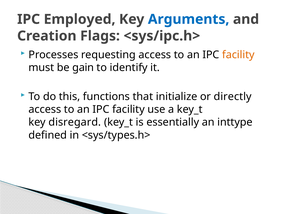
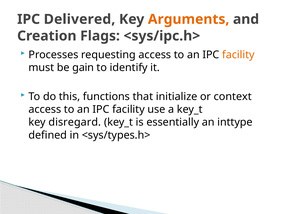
Employed: Employed -> Delivered
Arguments colour: blue -> orange
directly: directly -> context
